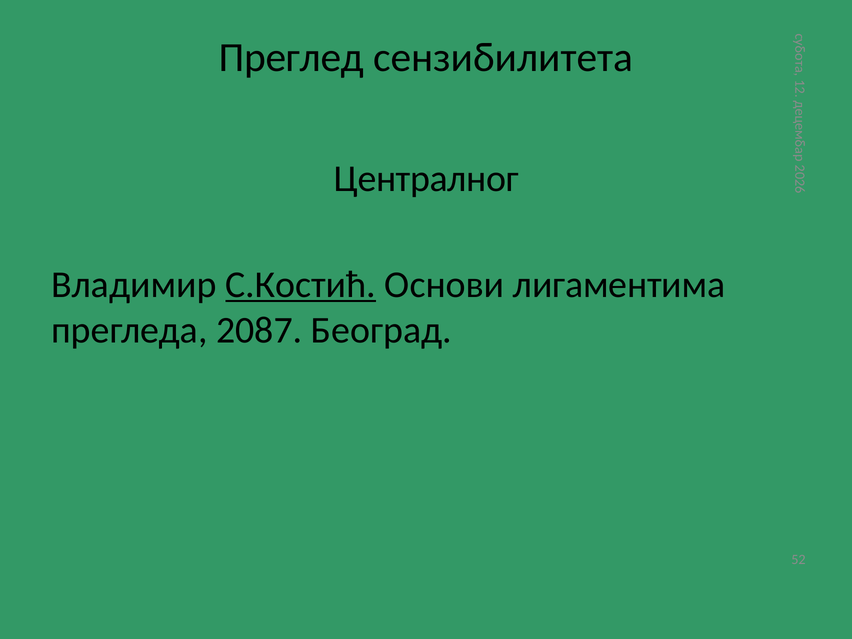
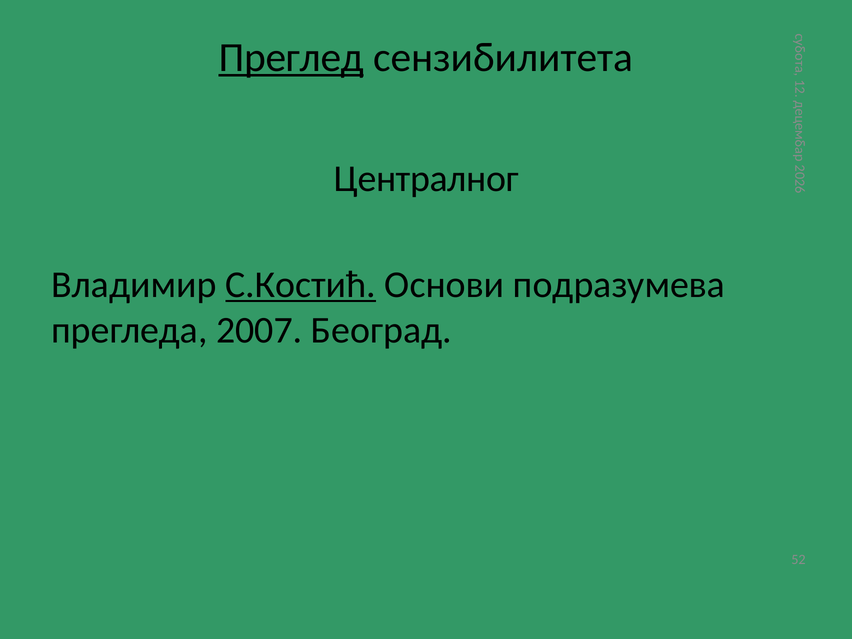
Преглед underline: none -> present
лигаментима: лигаментима -> подразумева
2087: 2087 -> 2007
